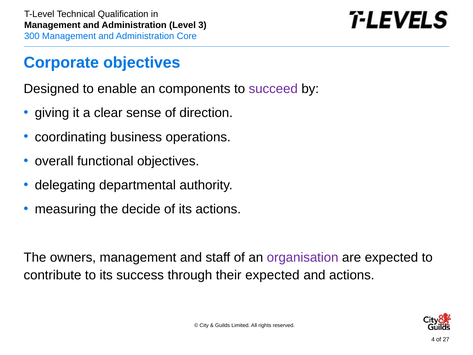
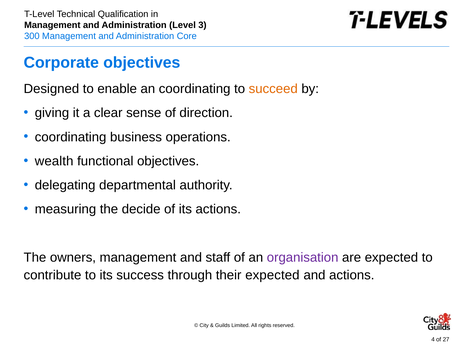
an components: components -> coordinating
succeed colour: purple -> orange
overall: overall -> wealth
